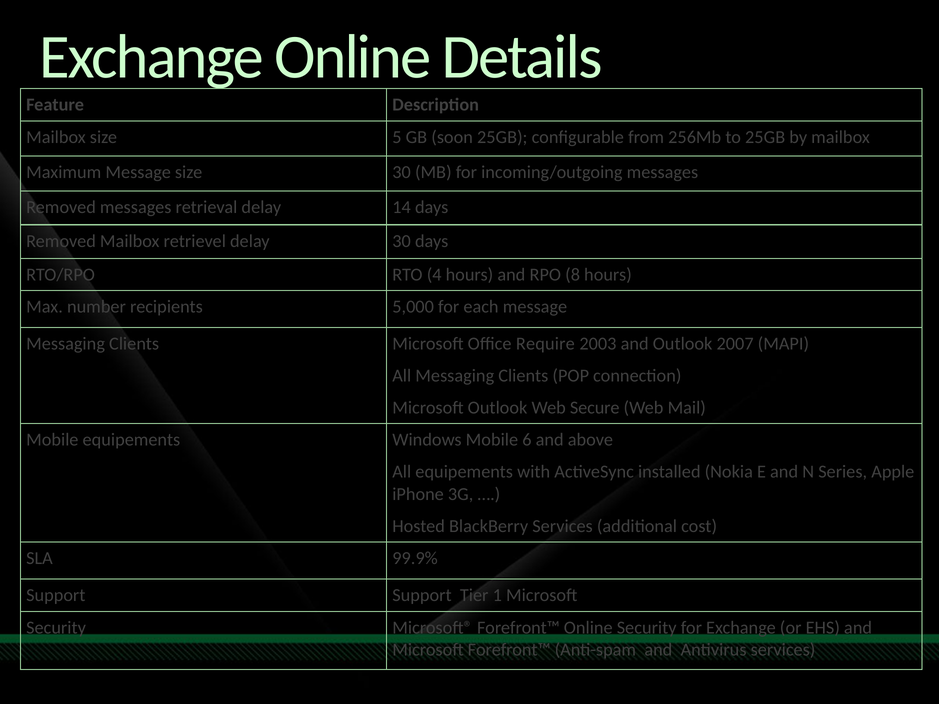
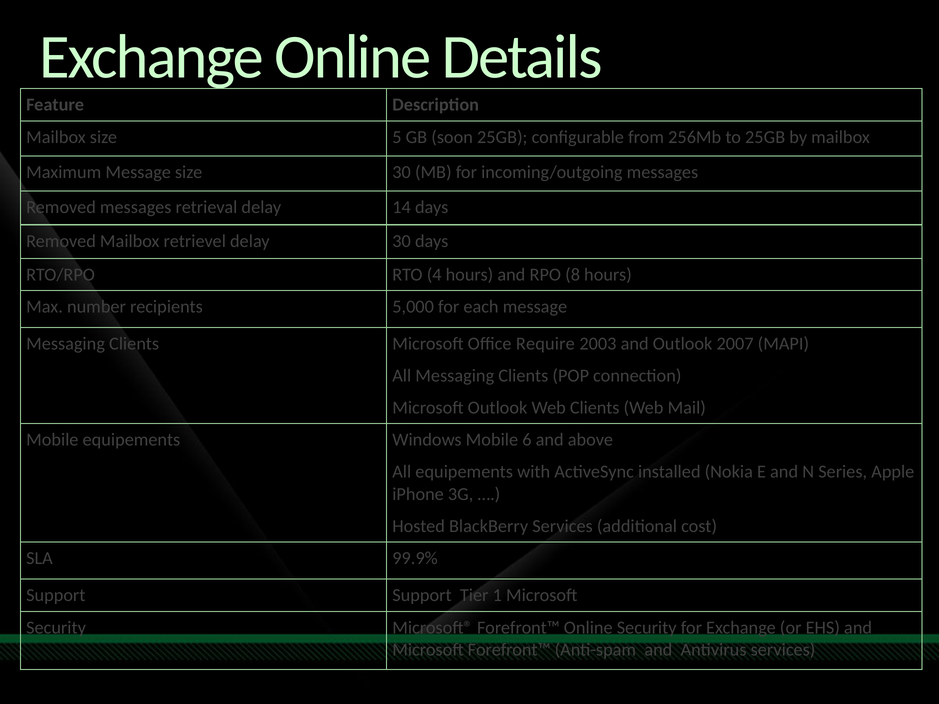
Web Secure: Secure -> Clients
